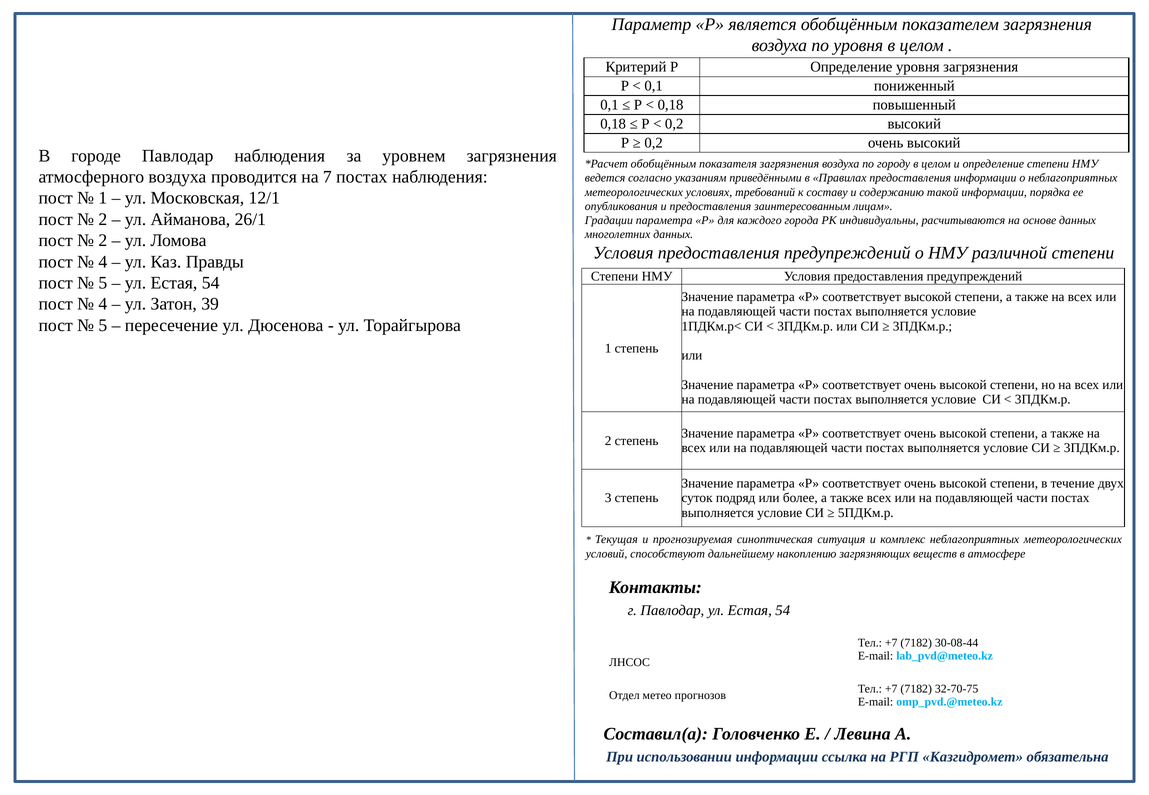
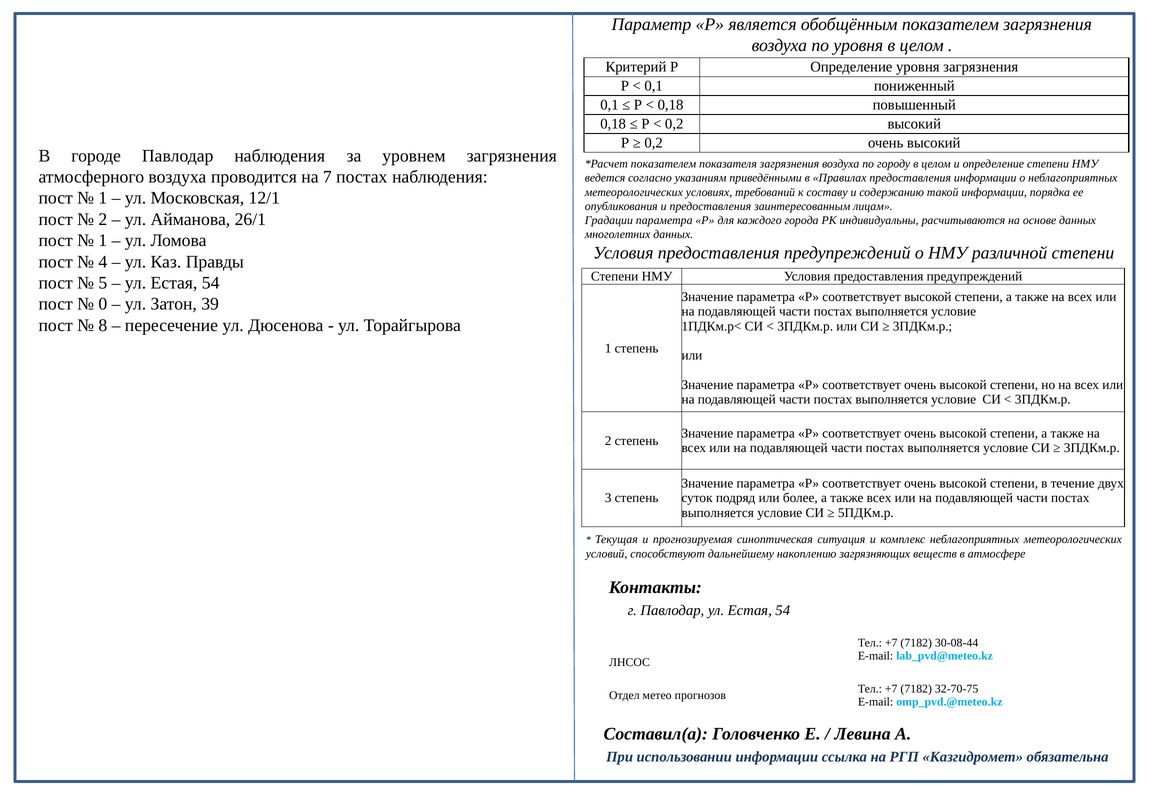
обобщённым at (663, 164): обобщённым -> показателем
2 at (103, 241): 2 -> 1
4 at (103, 304): 4 -> 0
5 at (103, 326): 5 -> 8
